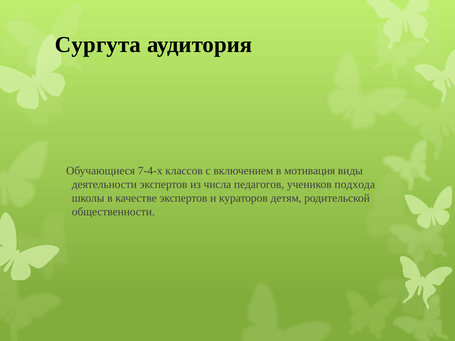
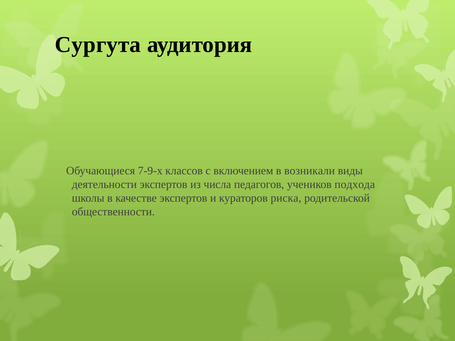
7-4-х: 7-4-х -> 7-9-х
мотивация: мотивация -> возникали
детям: детям -> риска
